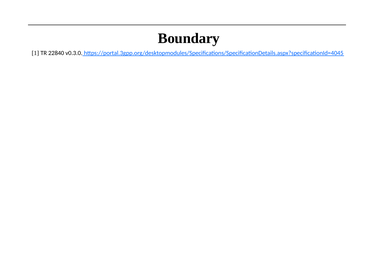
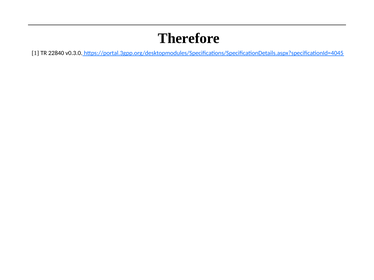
Boundary: Boundary -> Therefore
